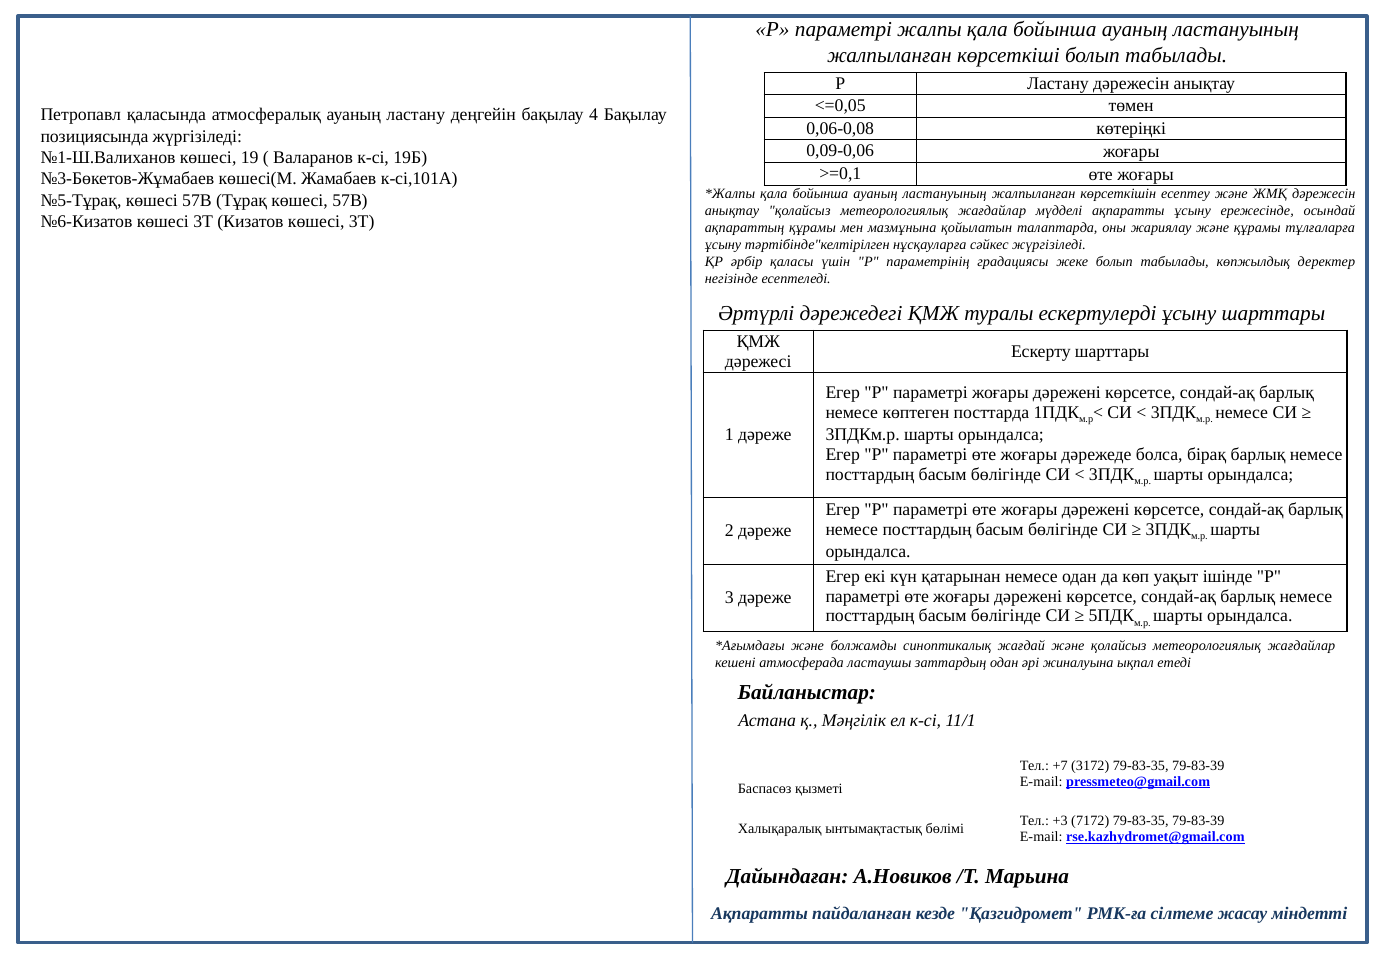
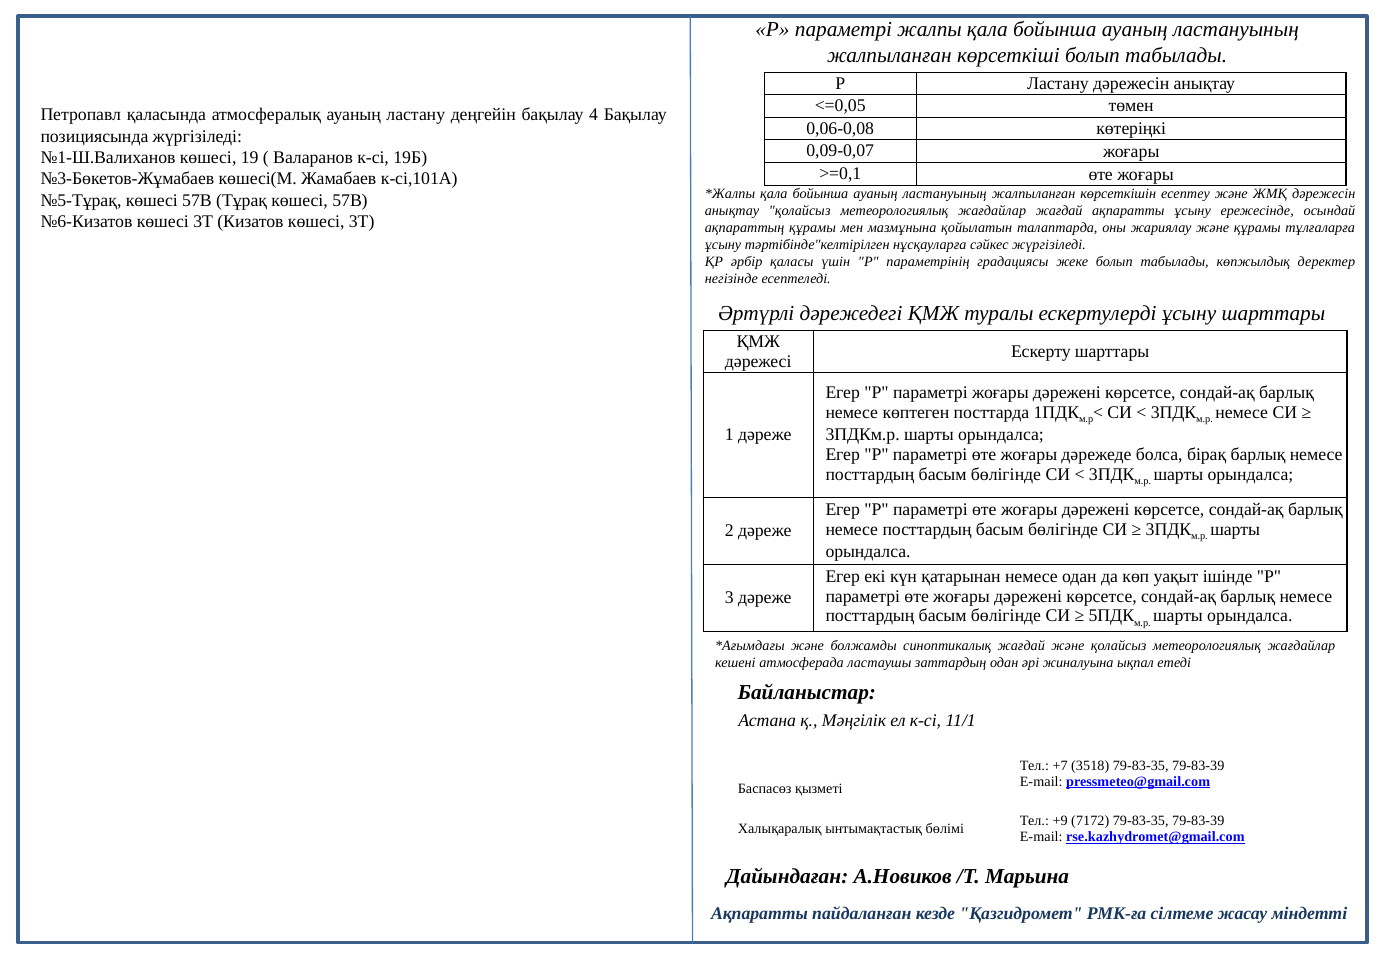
0,09-0,06: 0,09-0,06 -> 0,09-0,07
жағдайлар мүдделі: мүдделі -> жағдай
3172: 3172 -> 3518
+3: +3 -> +9
